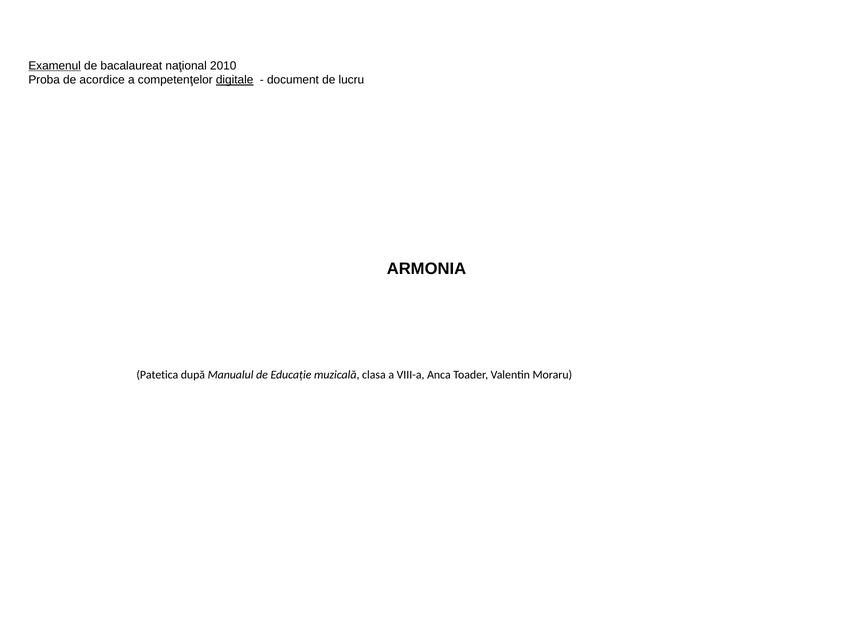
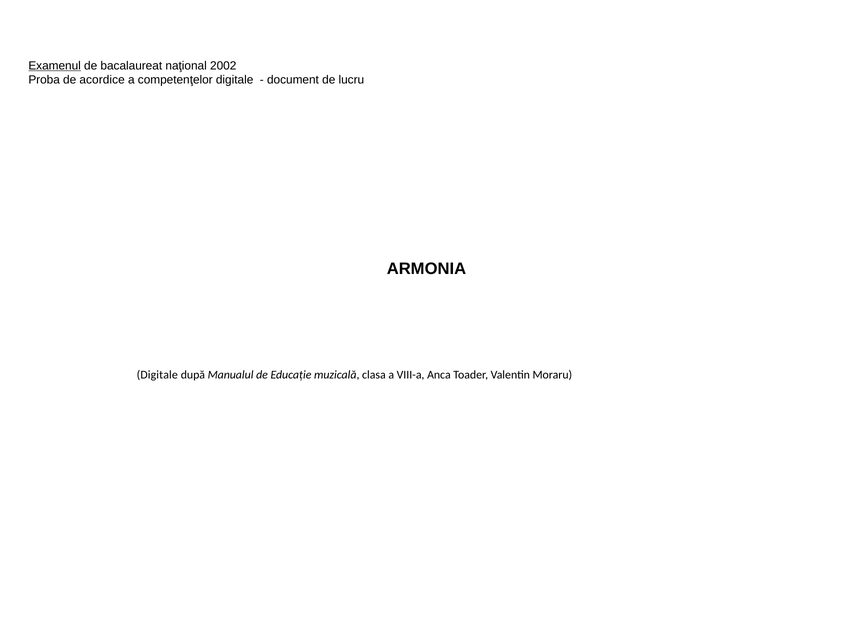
2010: 2010 -> 2002
digitale at (235, 80) underline: present -> none
Patetica at (157, 375): Patetica -> Digitale
